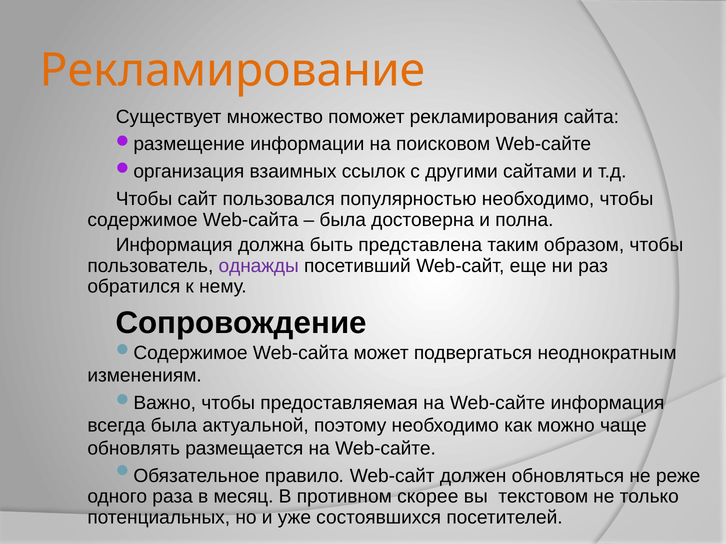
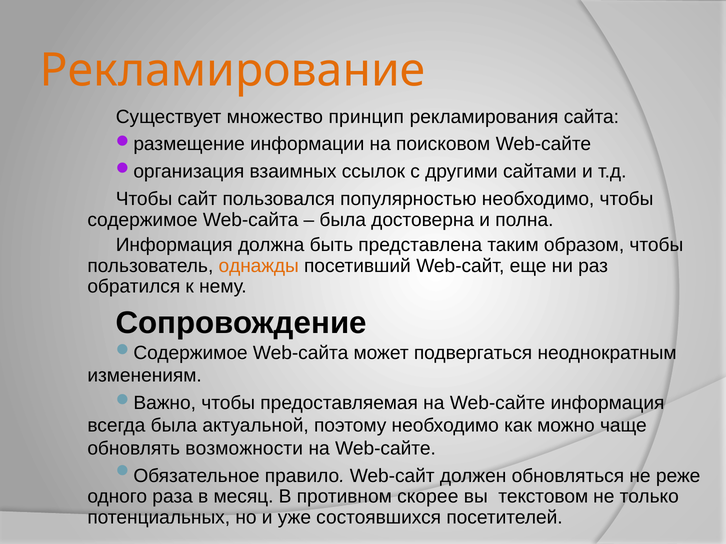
поможет: поможет -> принцип
однажды colour: purple -> orange
размещается: размещается -> возможности
